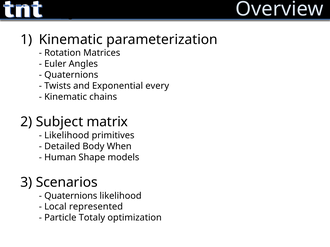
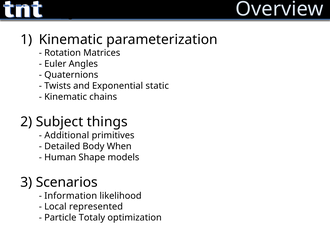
every: every -> static
matrix: matrix -> things
Likelihood at (67, 136): Likelihood -> Additional
Quaternions at (71, 196): Quaternions -> Information
